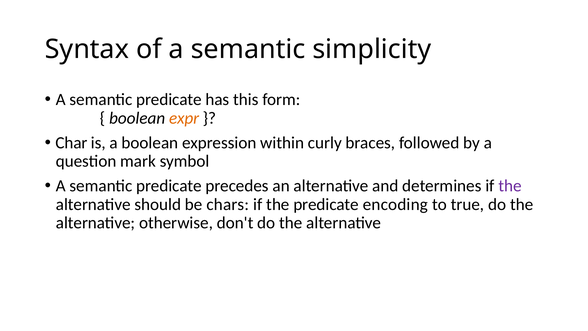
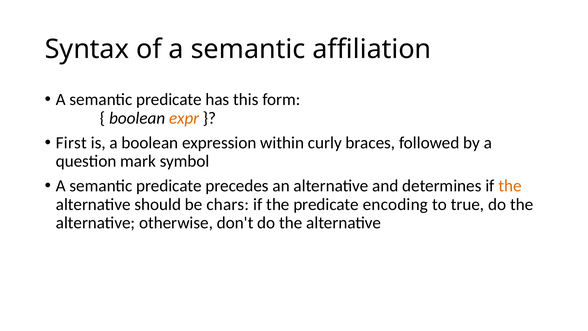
simplicity: simplicity -> affiliation
Char: Char -> First
the at (510, 186) colour: purple -> orange
